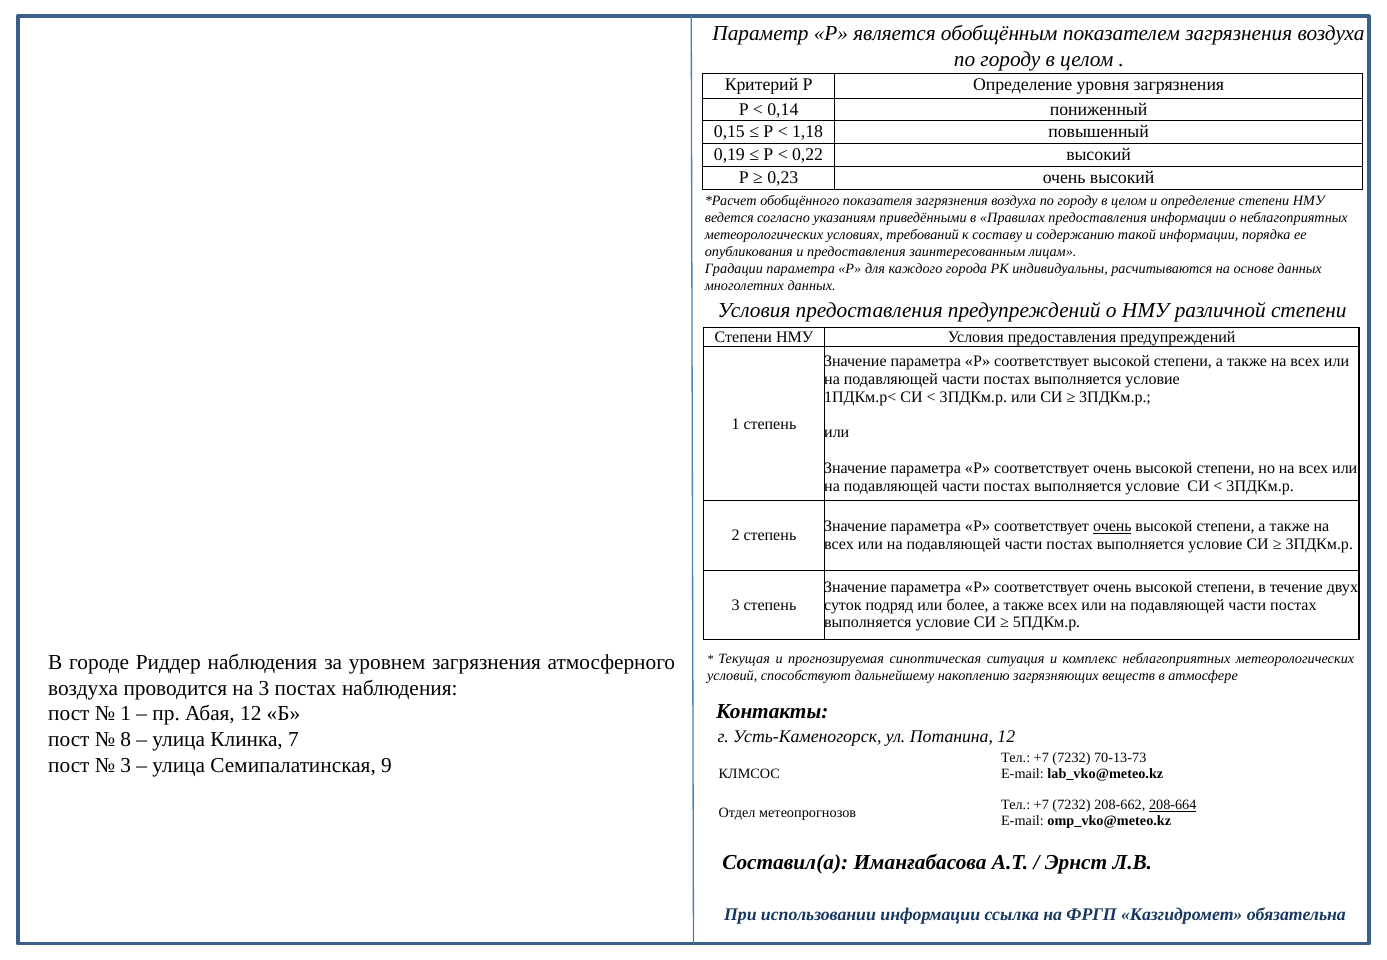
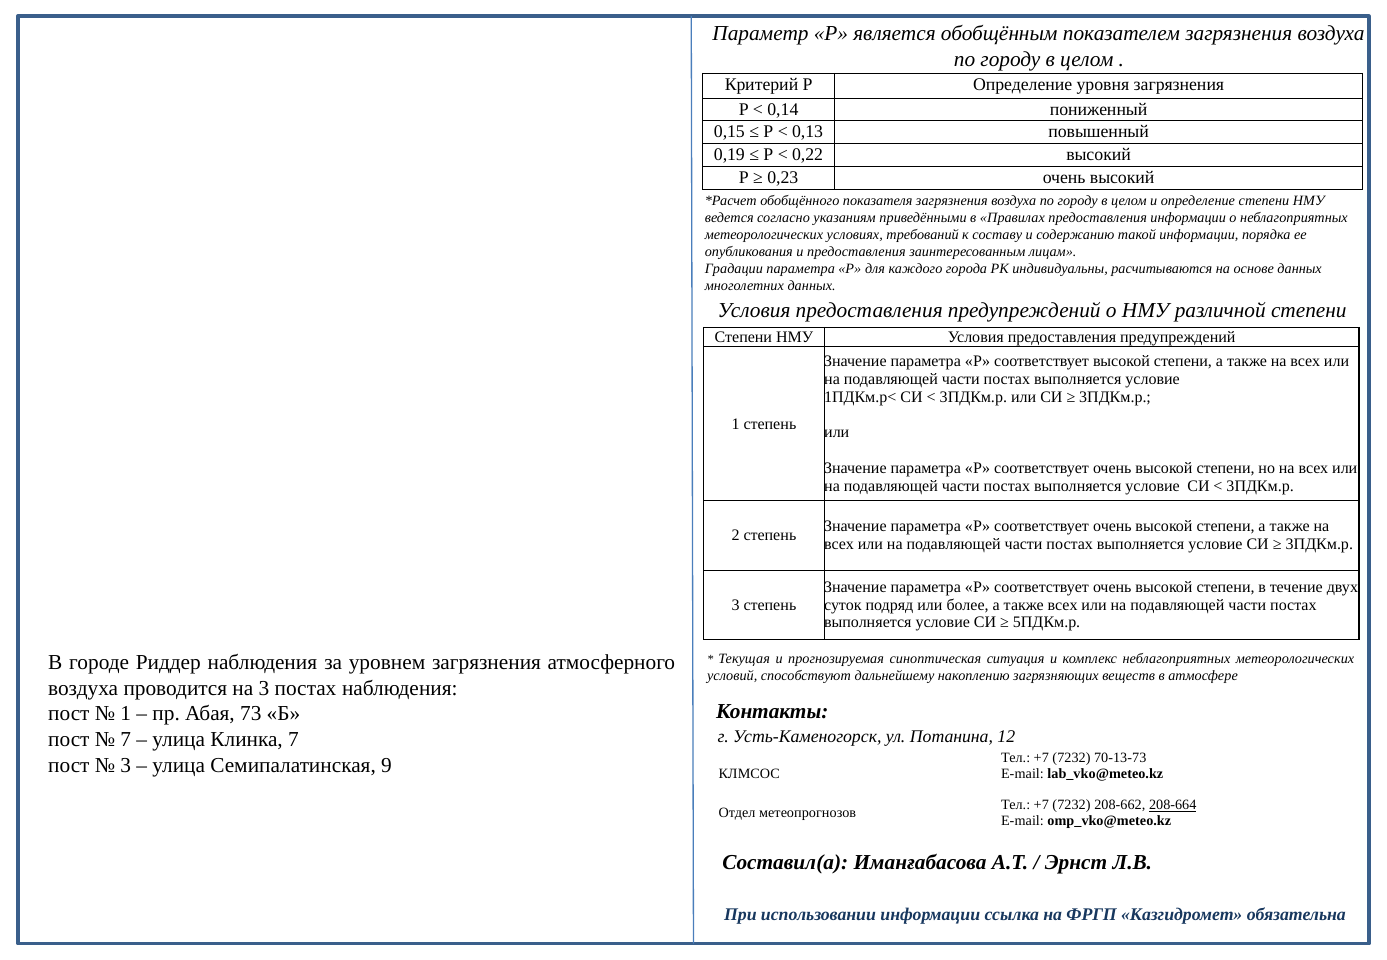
1,18: 1,18 -> 0,13
очень at (1112, 527) underline: present -> none
Абая 12: 12 -> 73
8 at (126, 740): 8 -> 7
